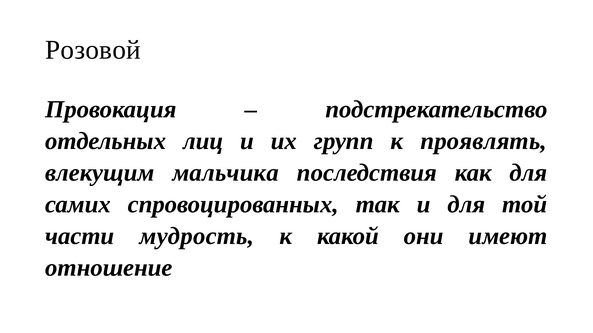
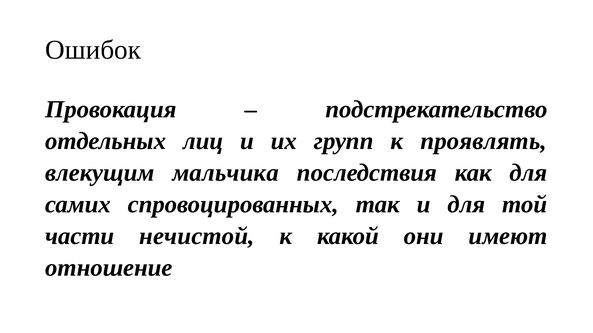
Розовой: Розовой -> Ошибок
мудрость: мудрость -> нечистой
